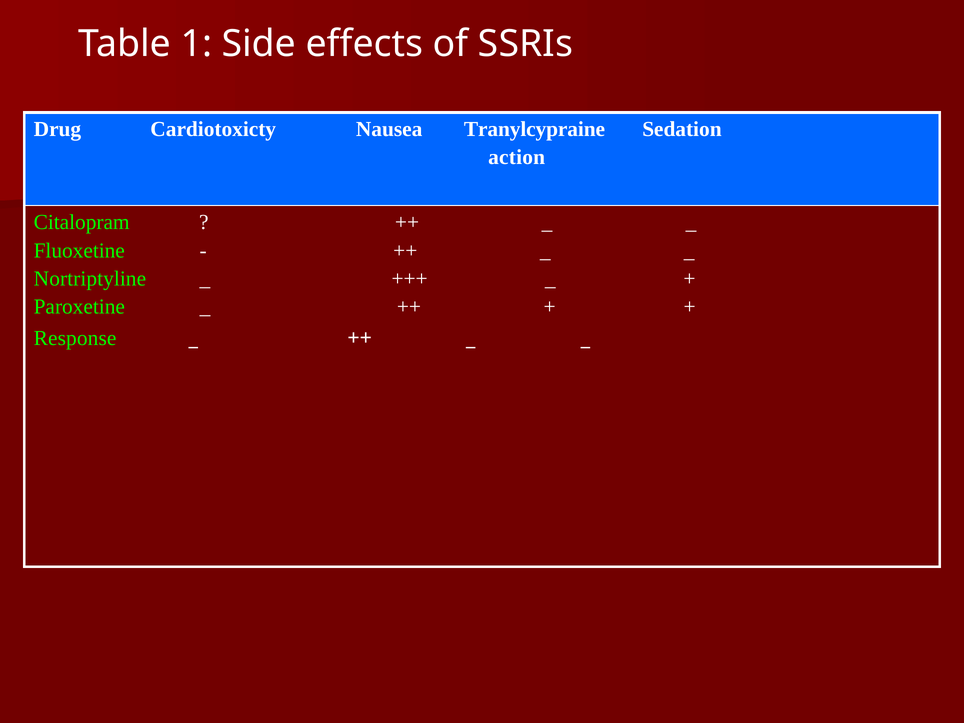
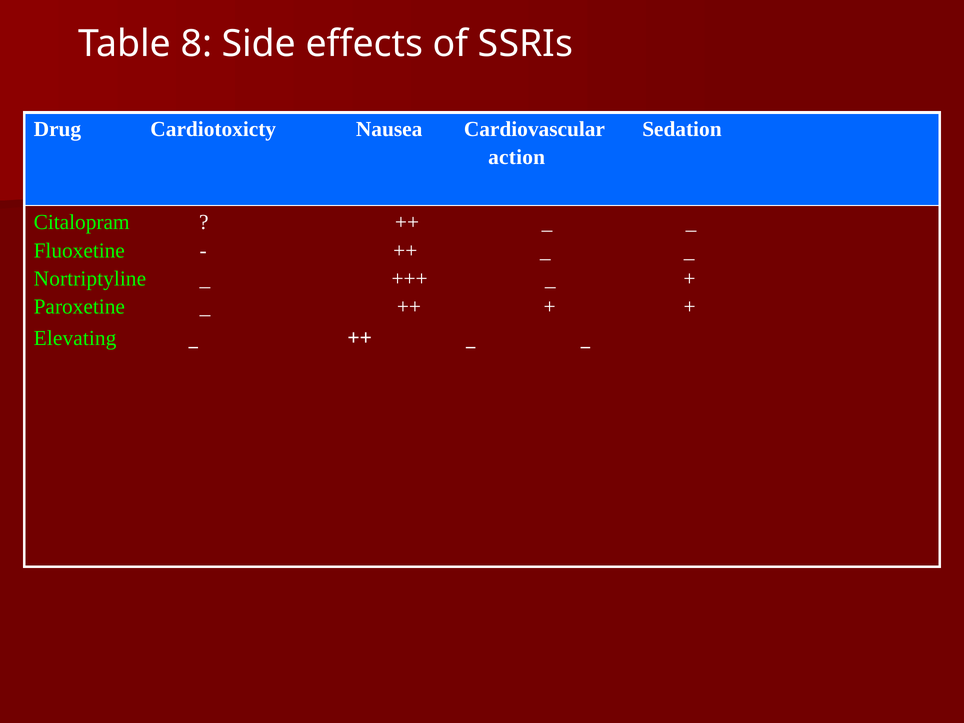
1: 1 -> 8
Tranylcypraine: Tranylcypraine -> Cardiovascular
Response: Response -> Elevating
